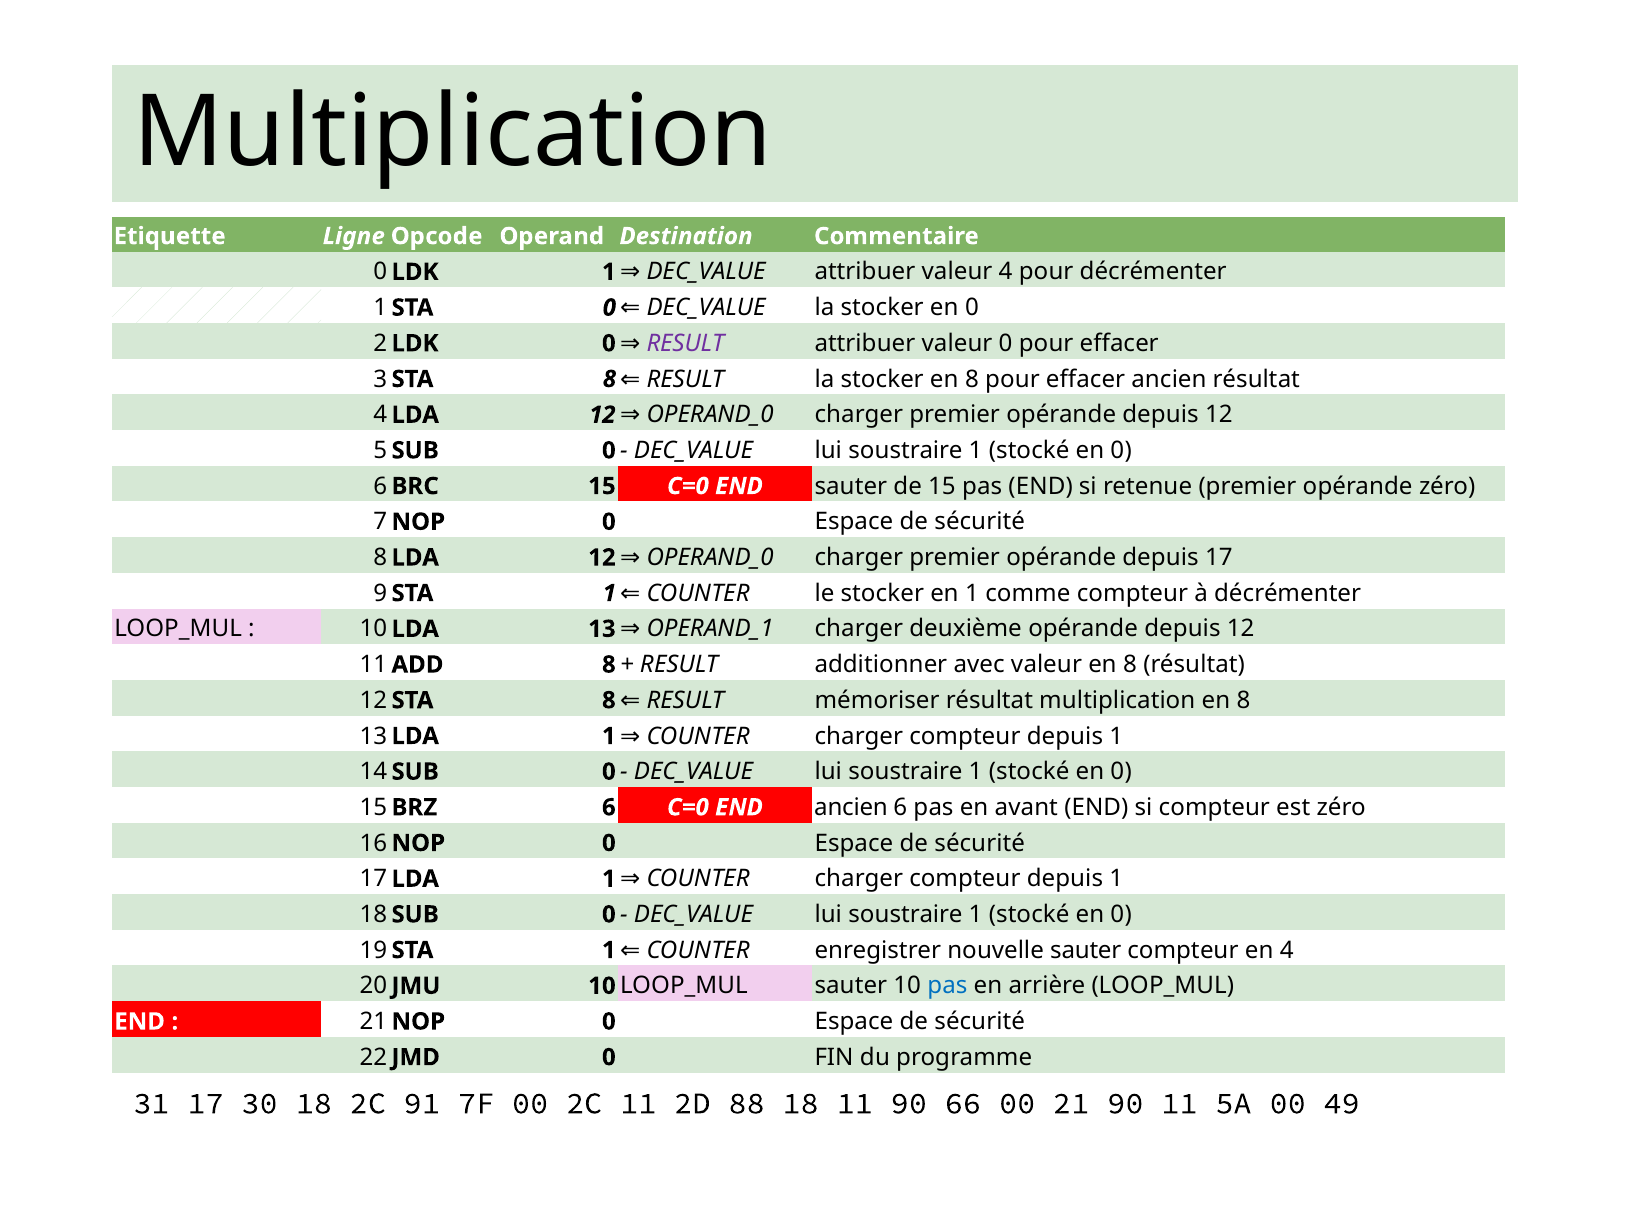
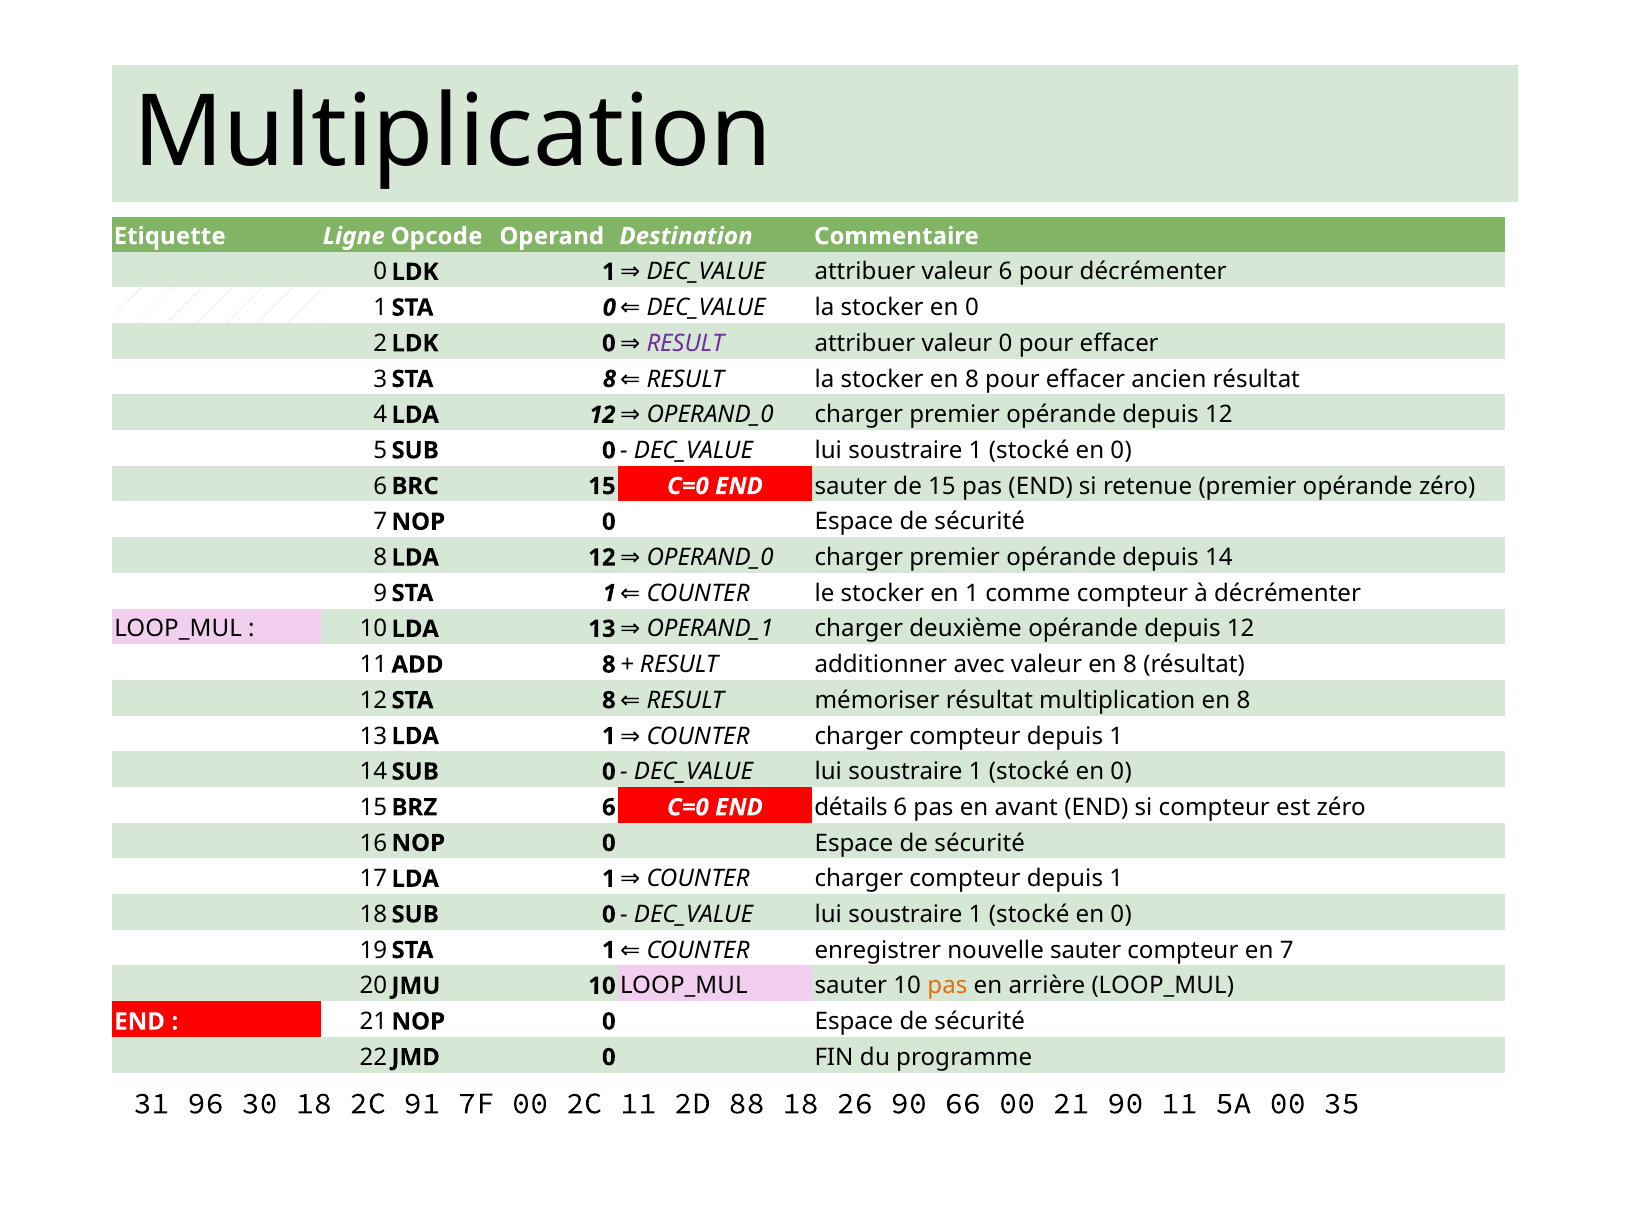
valeur 4: 4 -> 6
depuis 17: 17 -> 14
ancien at (851, 807): ancien -> détails
en 4: 4 -> 7
pas at (947, 986) colour: blue -> orange
31 17: 17 -> 96
18 11: 11 -> 26
49: 49 -> 35
